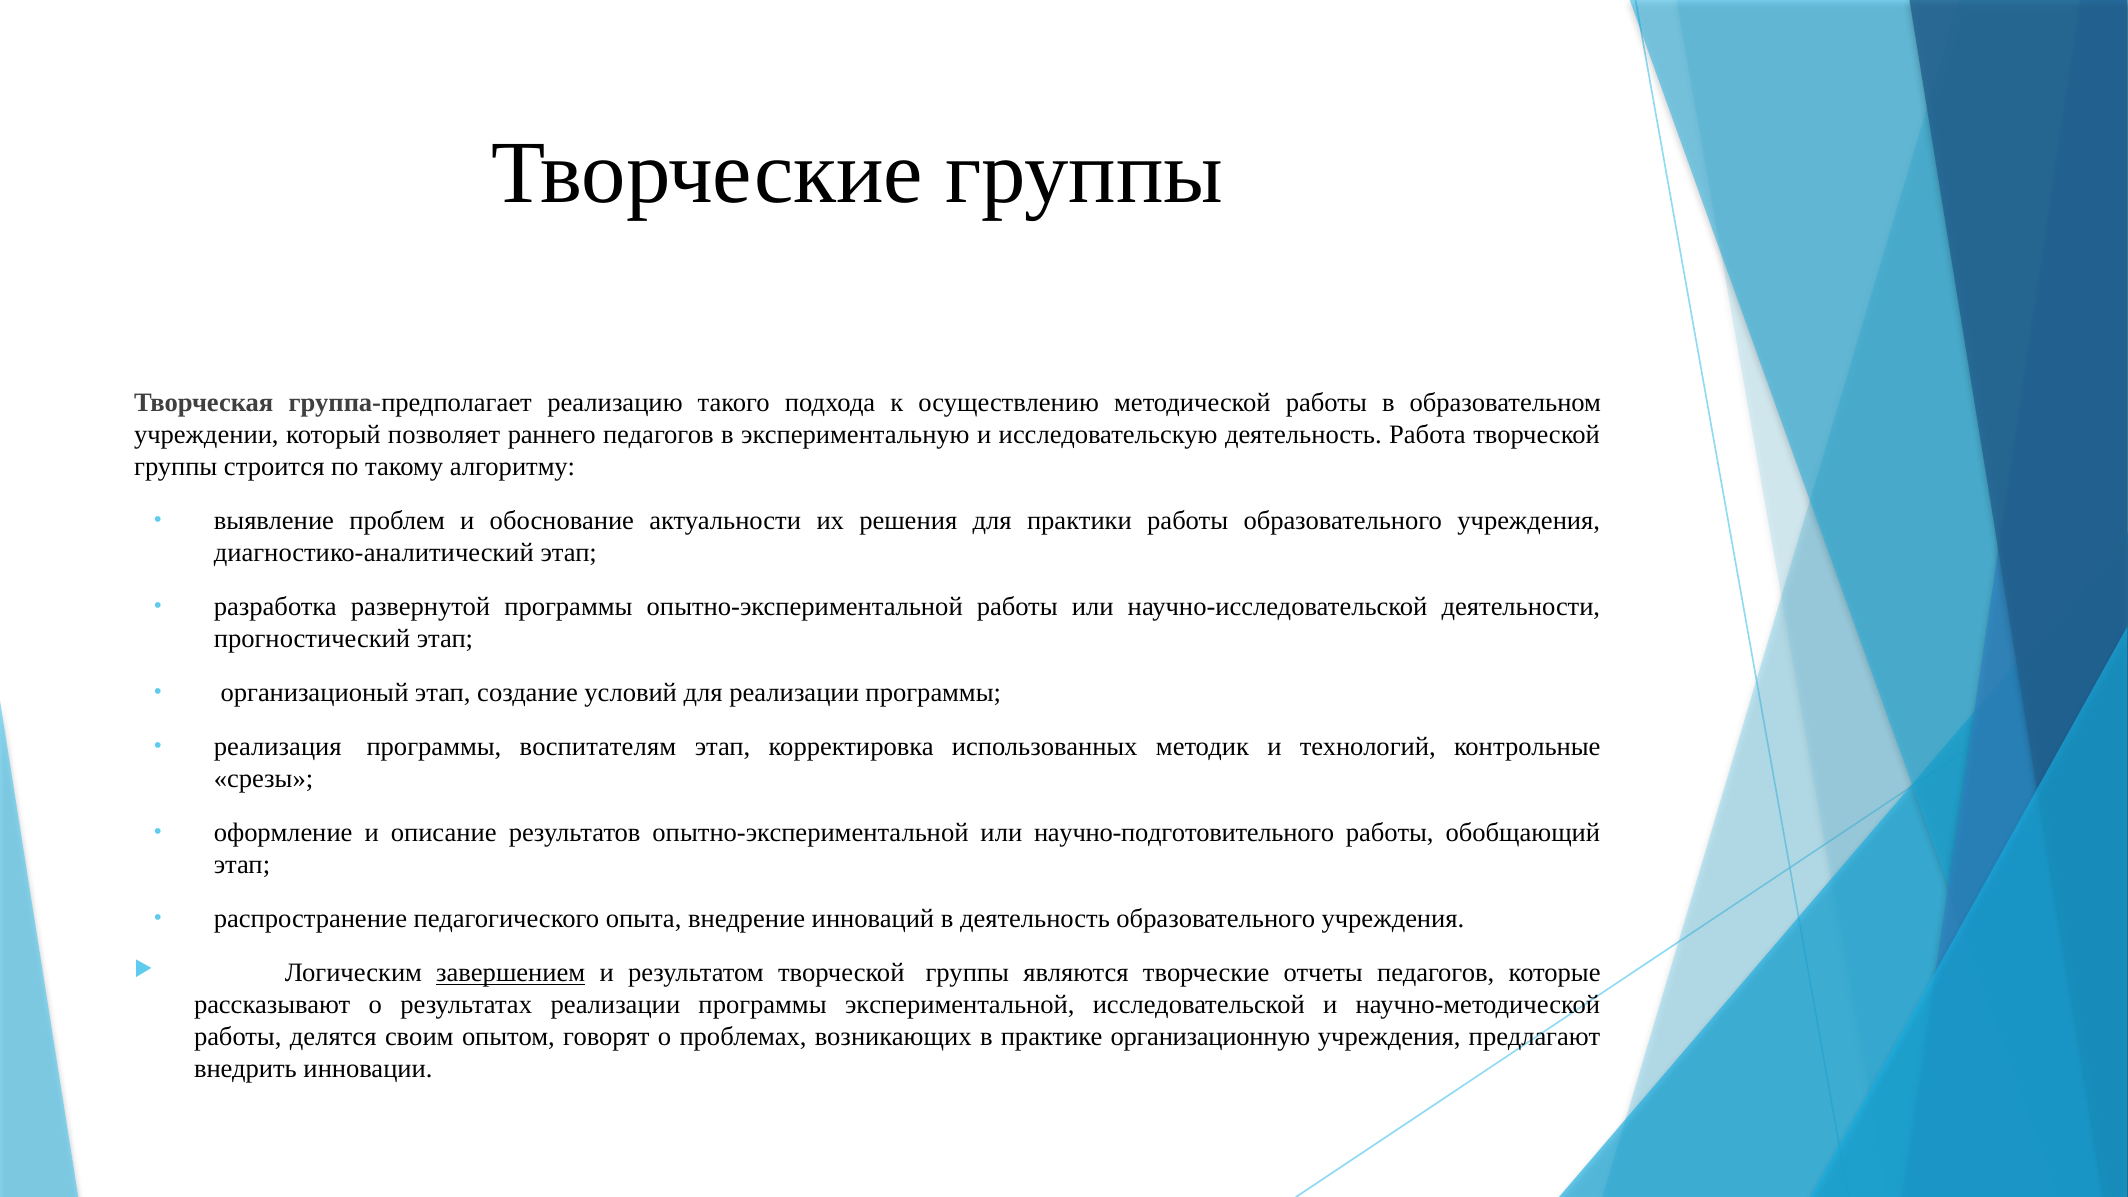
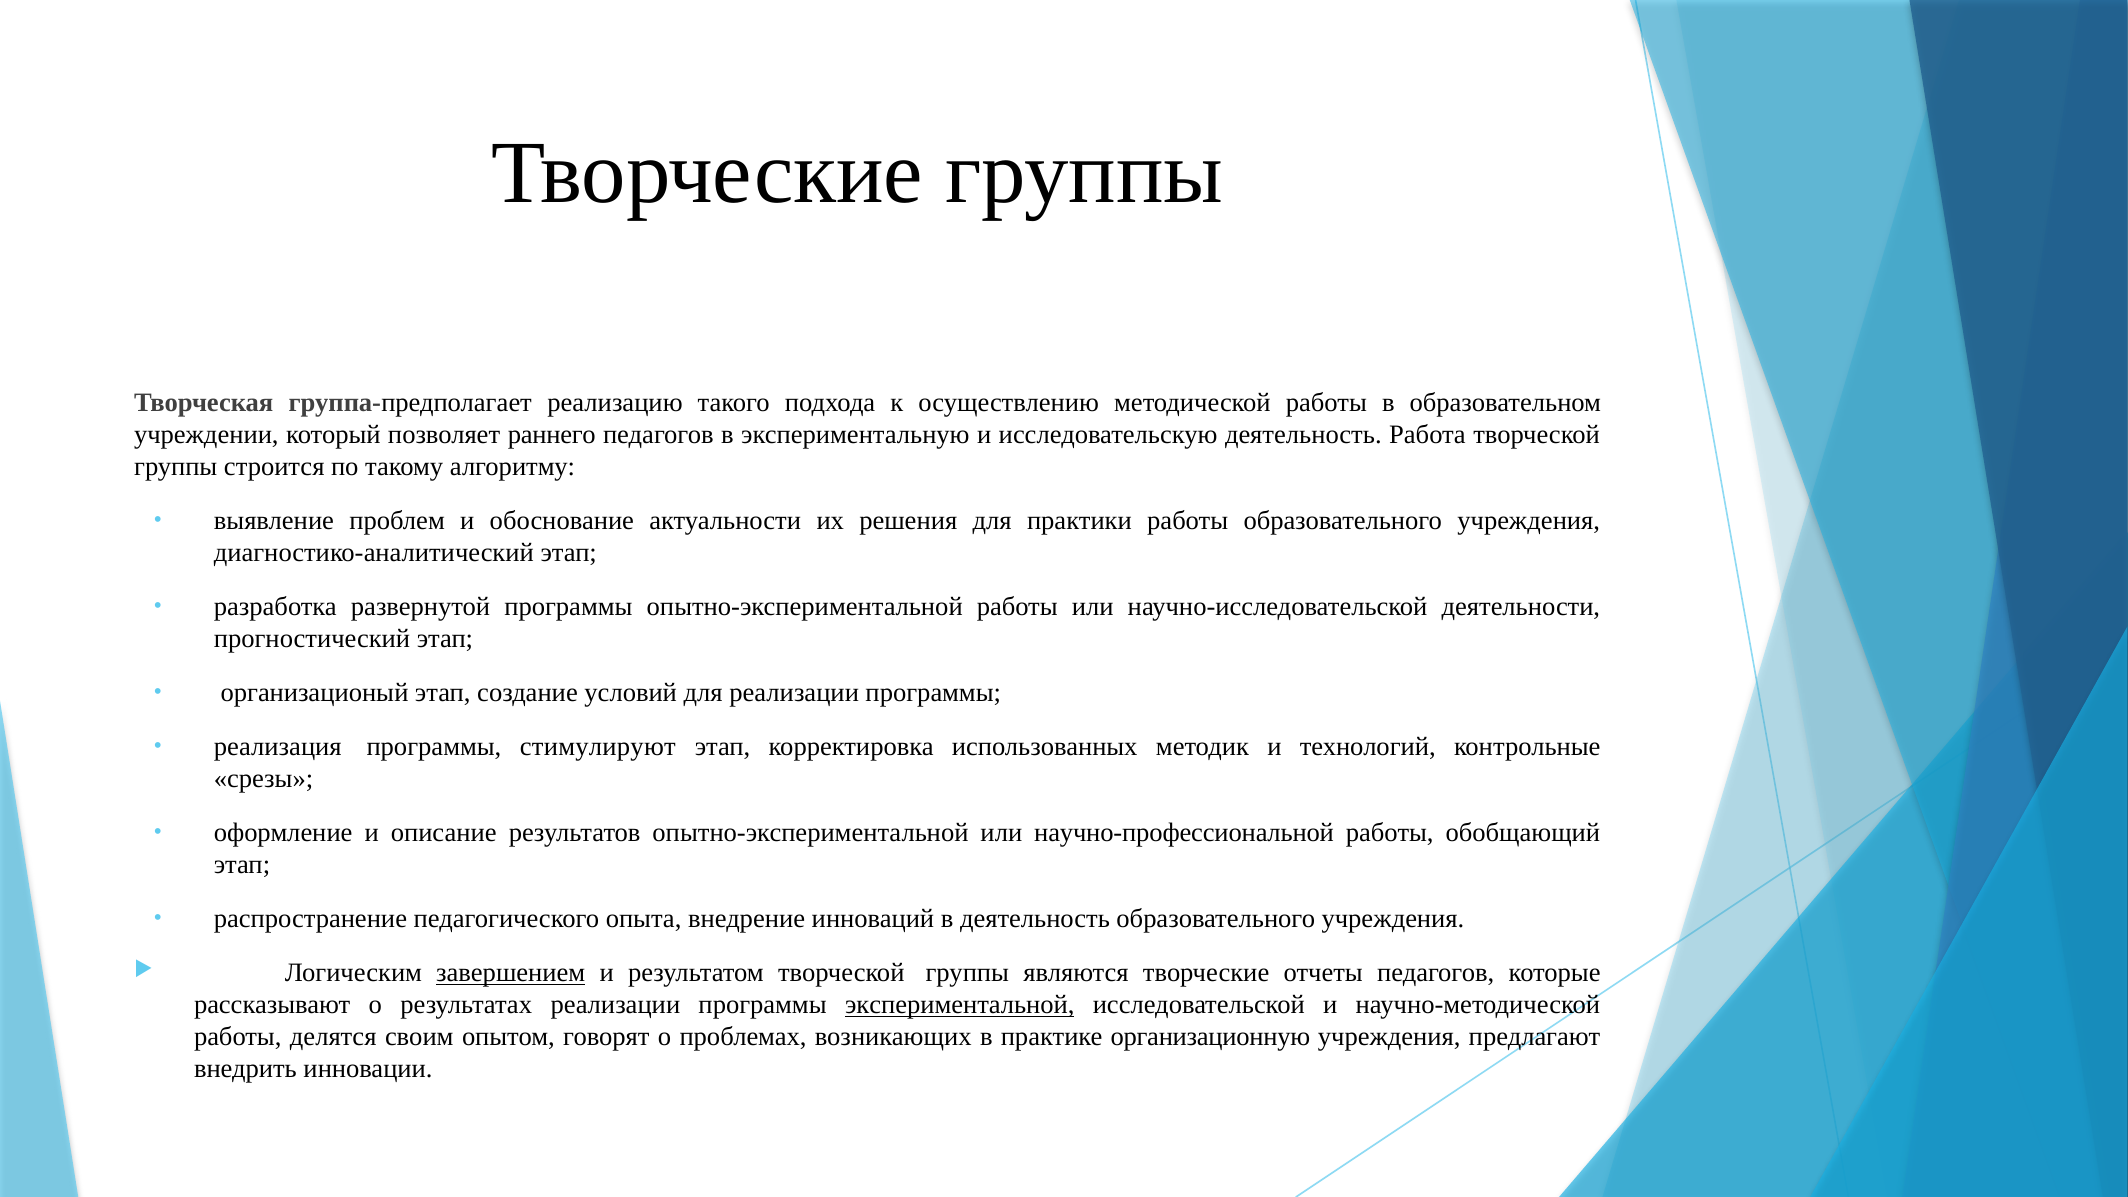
воспитателям: воспитателям -> стимулируют
научно-подготовительного: научно-подготовительного -> научно-профессиональной
экспериментальной underline: none -> present
